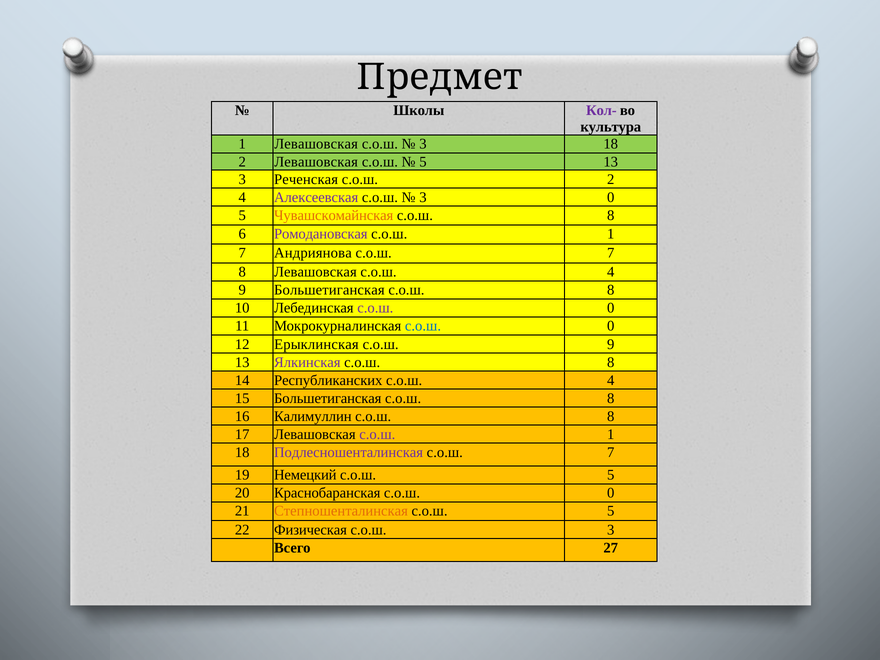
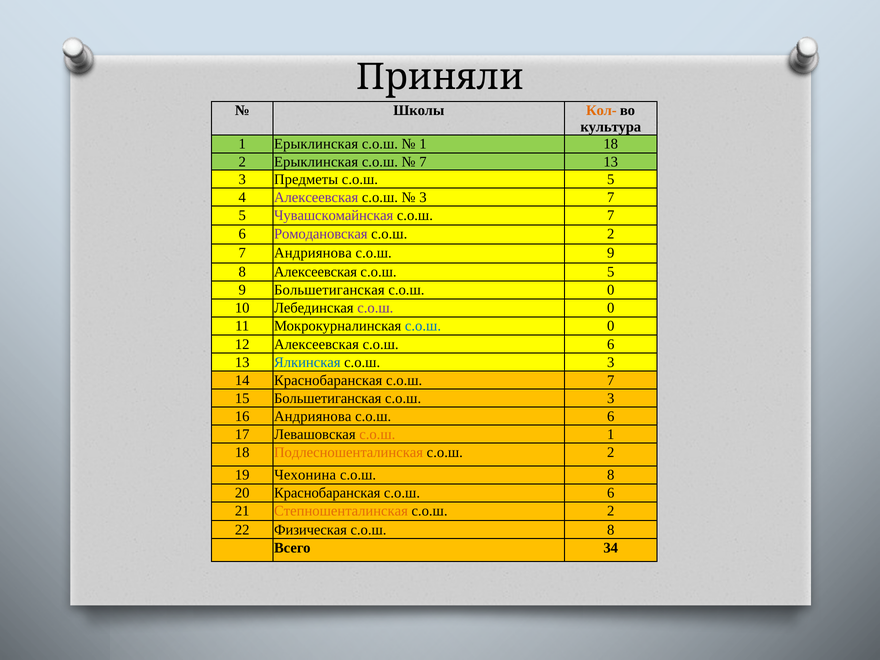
Предмет: Предмет -> Приняли
Кол- colour: purple -> orange
1 Левашовская: Левашовская -> Ерыклинская
3 at (423, 144): 3 -> 1
2 Левашовская: Левашовская -> Ерыклинская
5 at (423, 162): 5 -> 7
Реченская: Реченская -> Предметы
2 at (611, 179): 2 -> 5
3 0: 0 -> 7
Чувашскомайнская colour: orange -> purple
8 at (611, 215): 8 -> 7
1 at (611, 234): 1 -> 2
7 at (611, 253): 7 -> 9
8 Левашовская: Левашовская -> Алексеевская
4 at (611, 272): 4 -> 5
8 at (611, 290): 8 -> 0
12 Ерыклинская: Ерыклинская -> Алексеевская
9 at (611, 344): 9 -> 6
Ялкинская colour: purple -> blue
8 at (611, 362): 8 -> 3
14 Республиканских: Республиканских -> Краснобаранская
4 at (611, 380): 4 -> 7
8 at (611, 398): 8 -> 3
16 Калимуллин: Калимуллин -> Андриянова
8 at (611, 416): 8 -> 6
с.о.ш at (377, 434) colour: purple -> orange
Подлесношенталинская colour: purple -> orange
7 at (611, 452): 7 -> 2
Немецкий: Немецкий -> Чехонина
5 at (611, 475): 5 -> 8
0 at (611, 493): 0 -> 6
5 at (611, 511): 5 -> 2
3 at (611, 530): 3 -> 8
27: 27 -> 34
